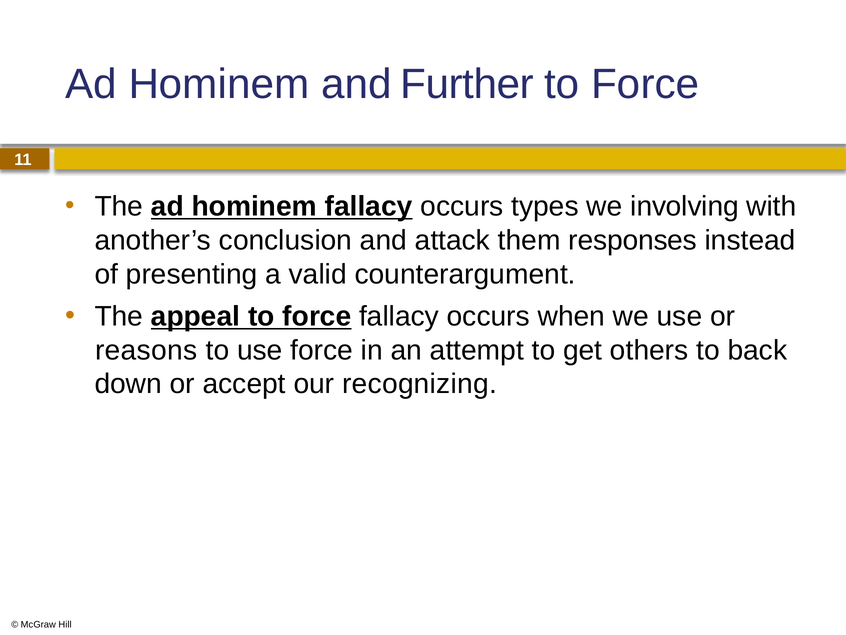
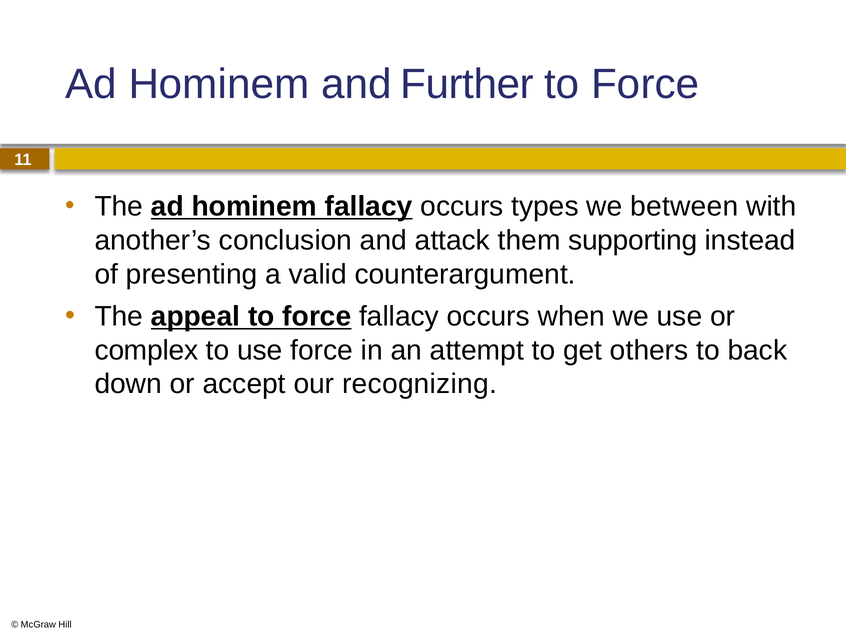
involving: involving -> between
responses: responses -> supporting
reasons: reasons -> complex
